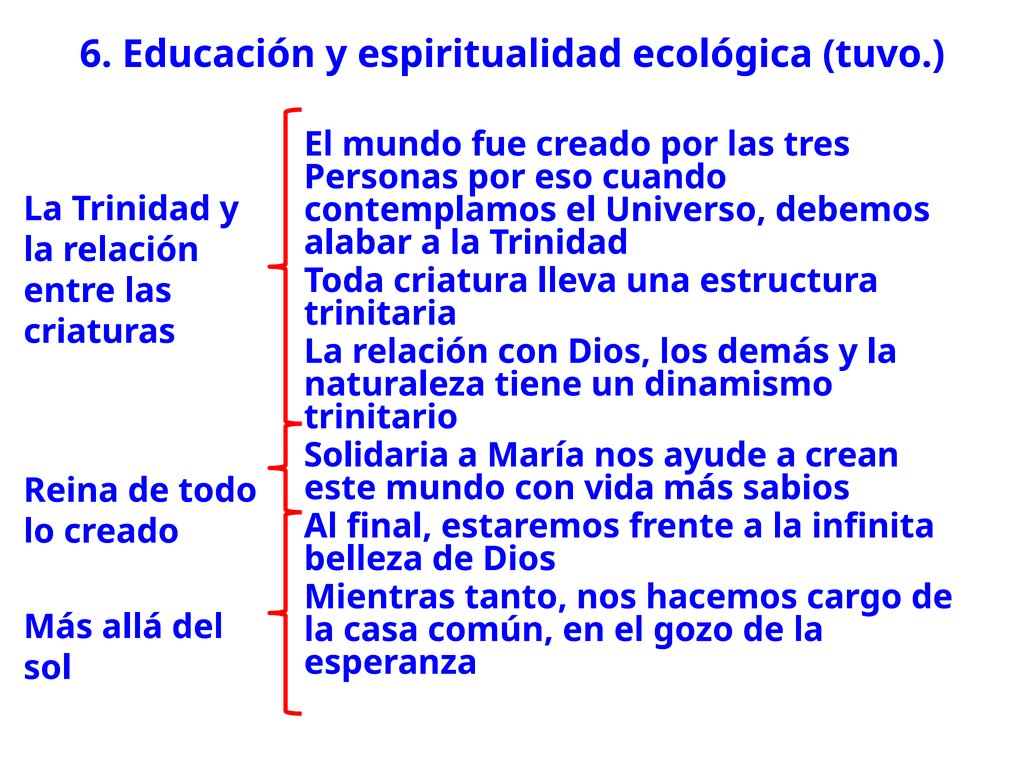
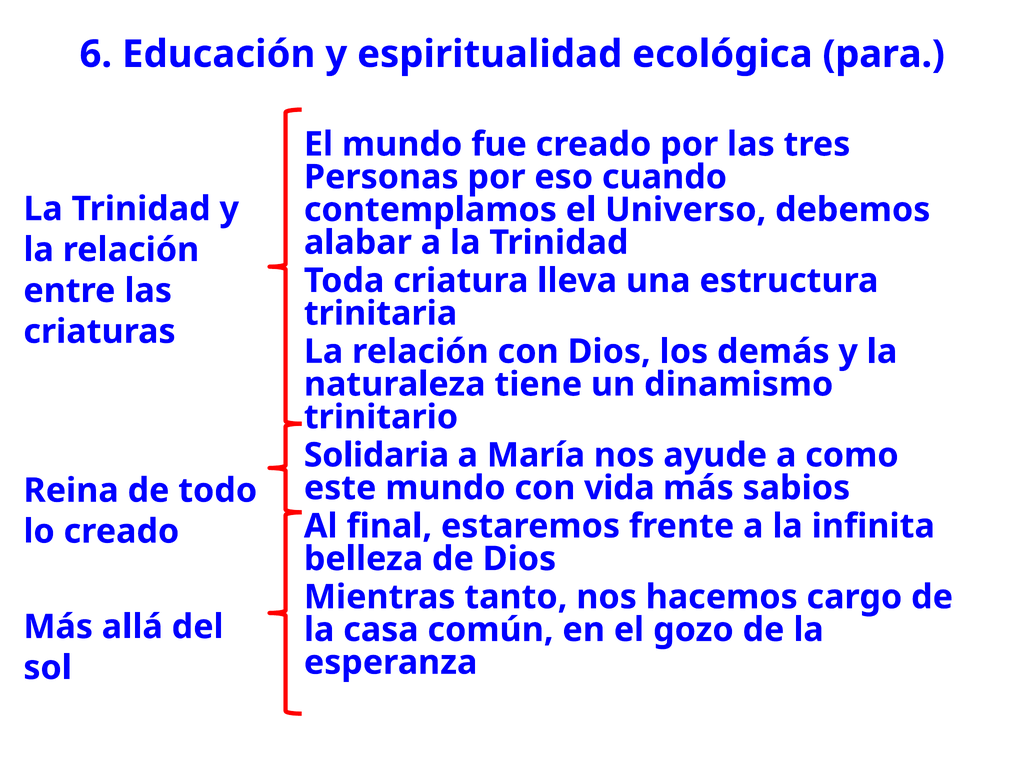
tuvo: tuvo -> para
crean: crean -> como
